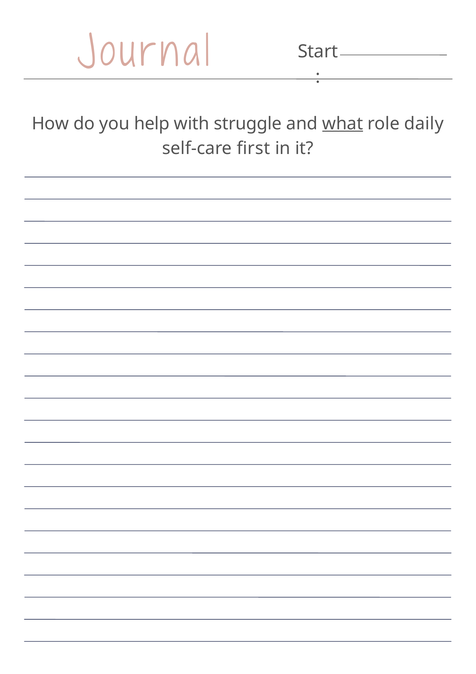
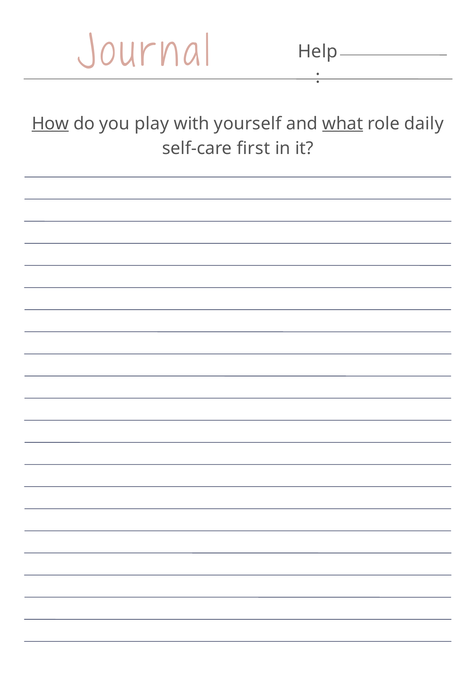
Start: Start -> Help
How underline: none -> present
help: help -> play
struggle: struggle -> yourself
